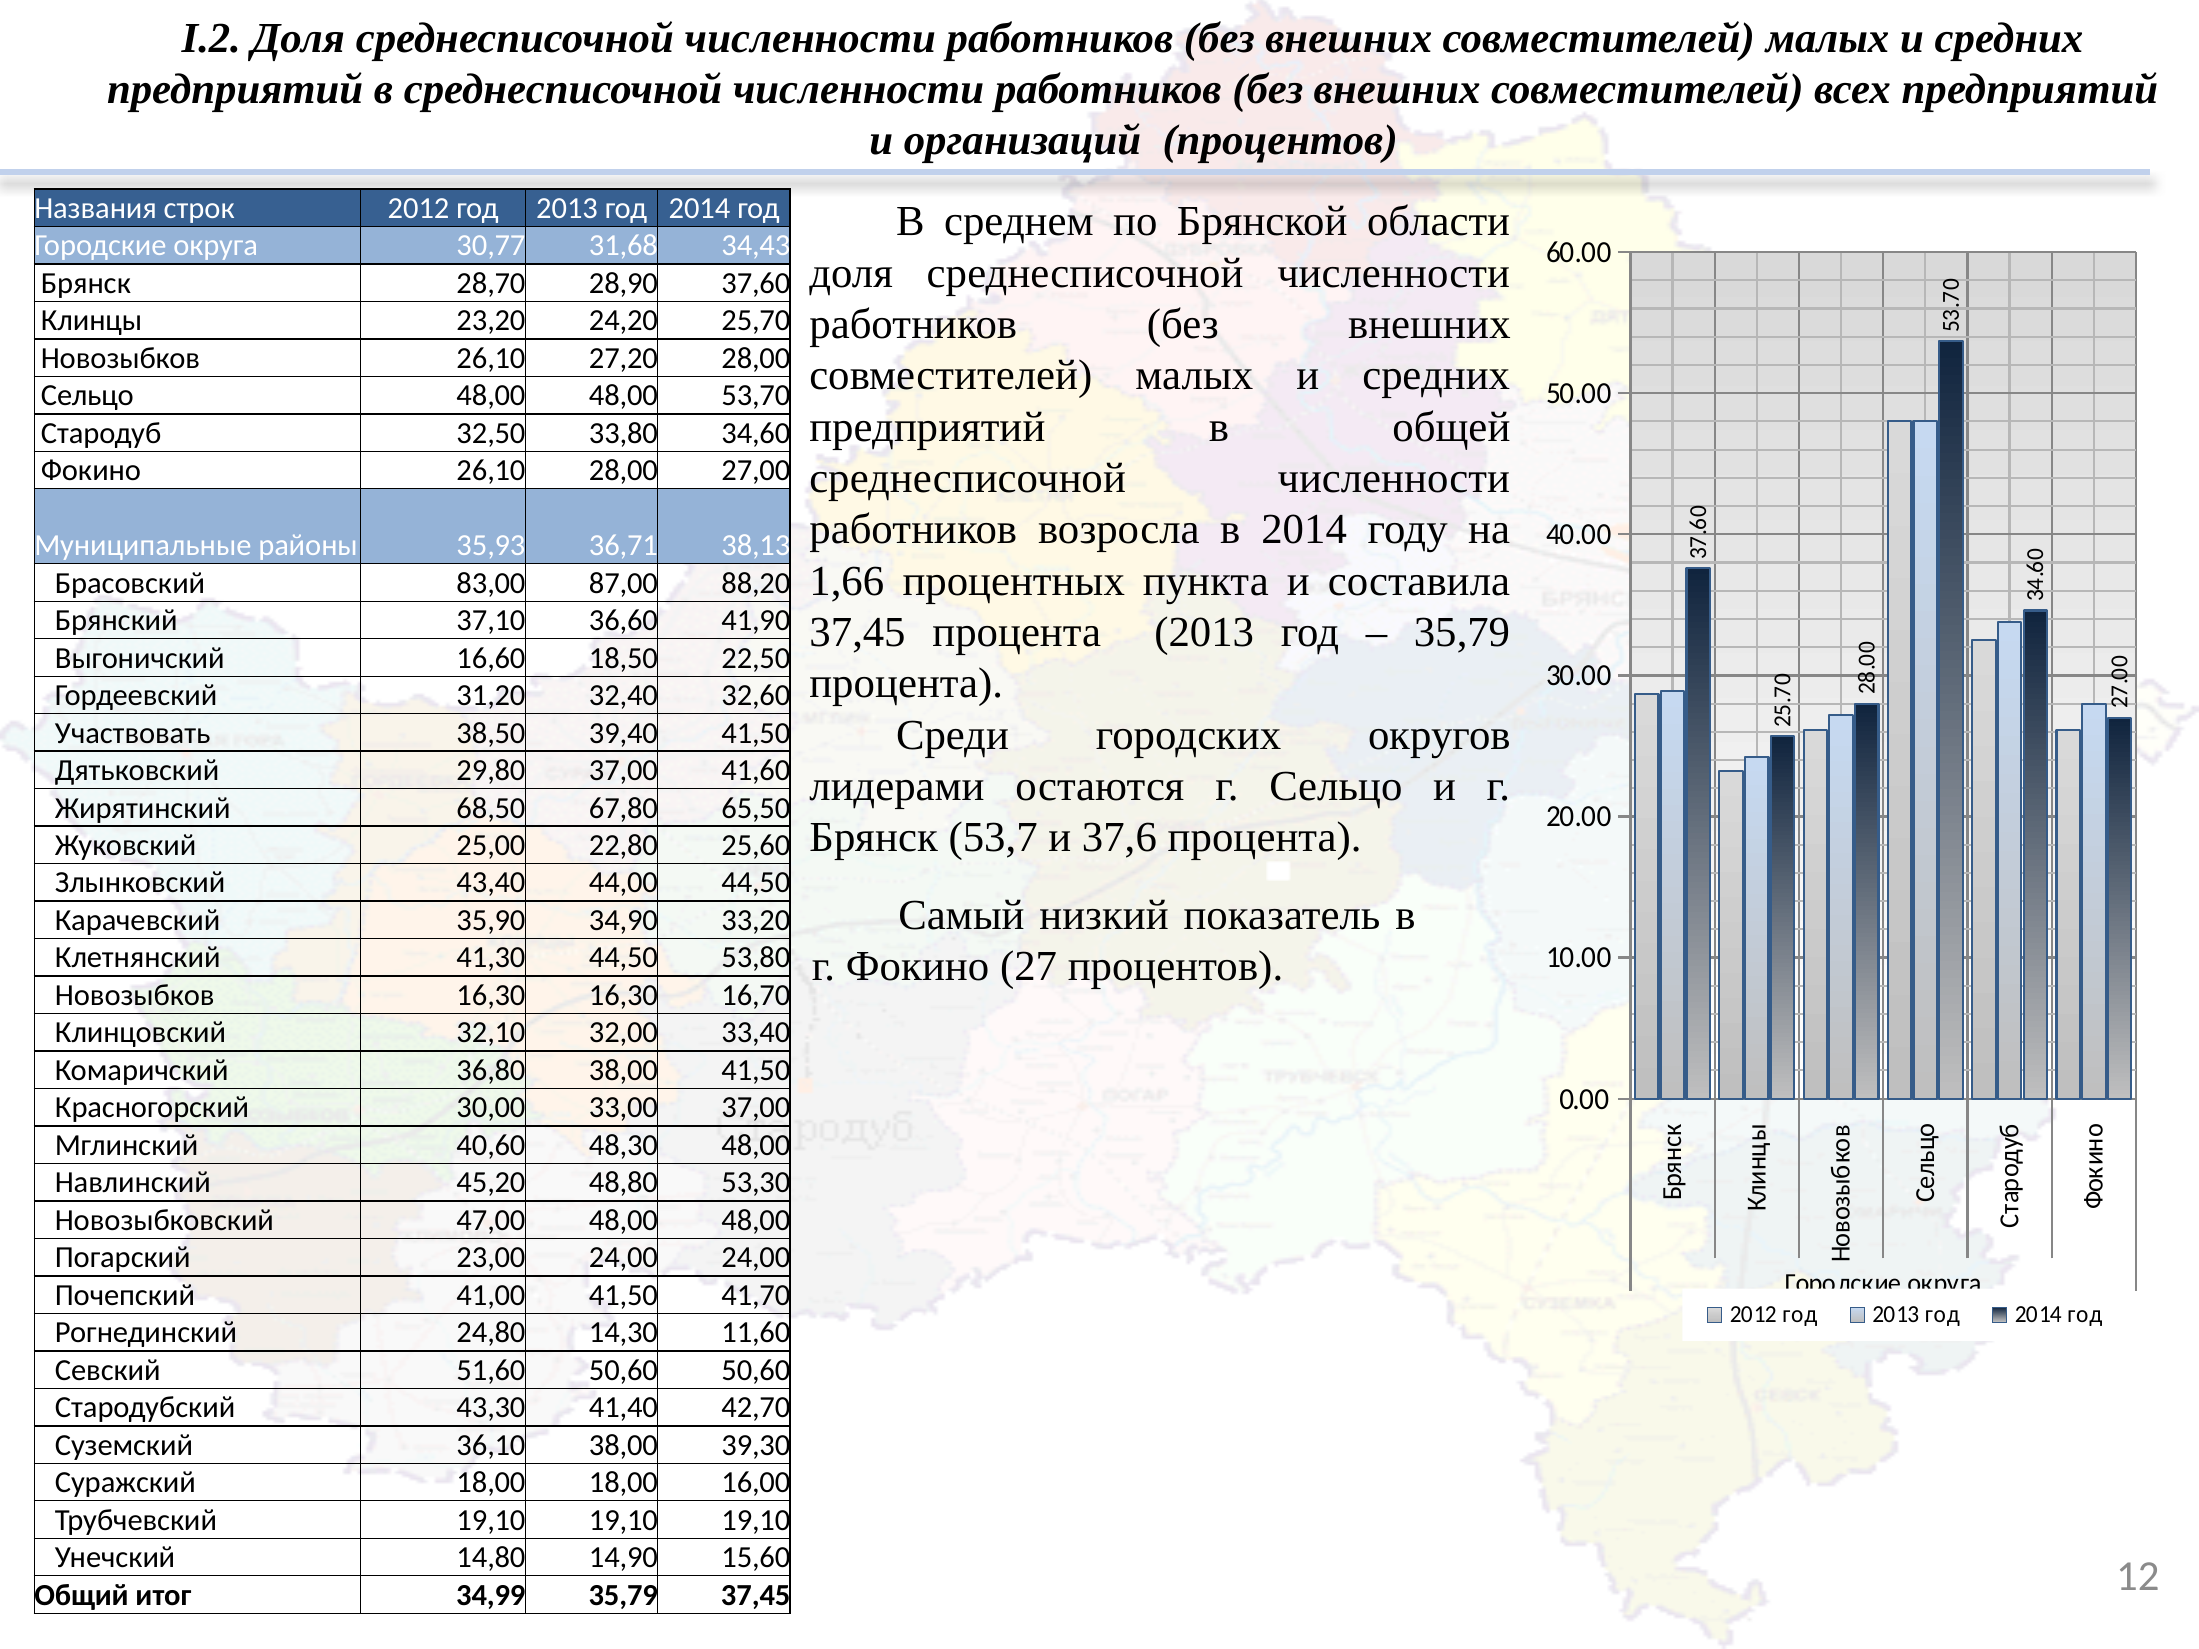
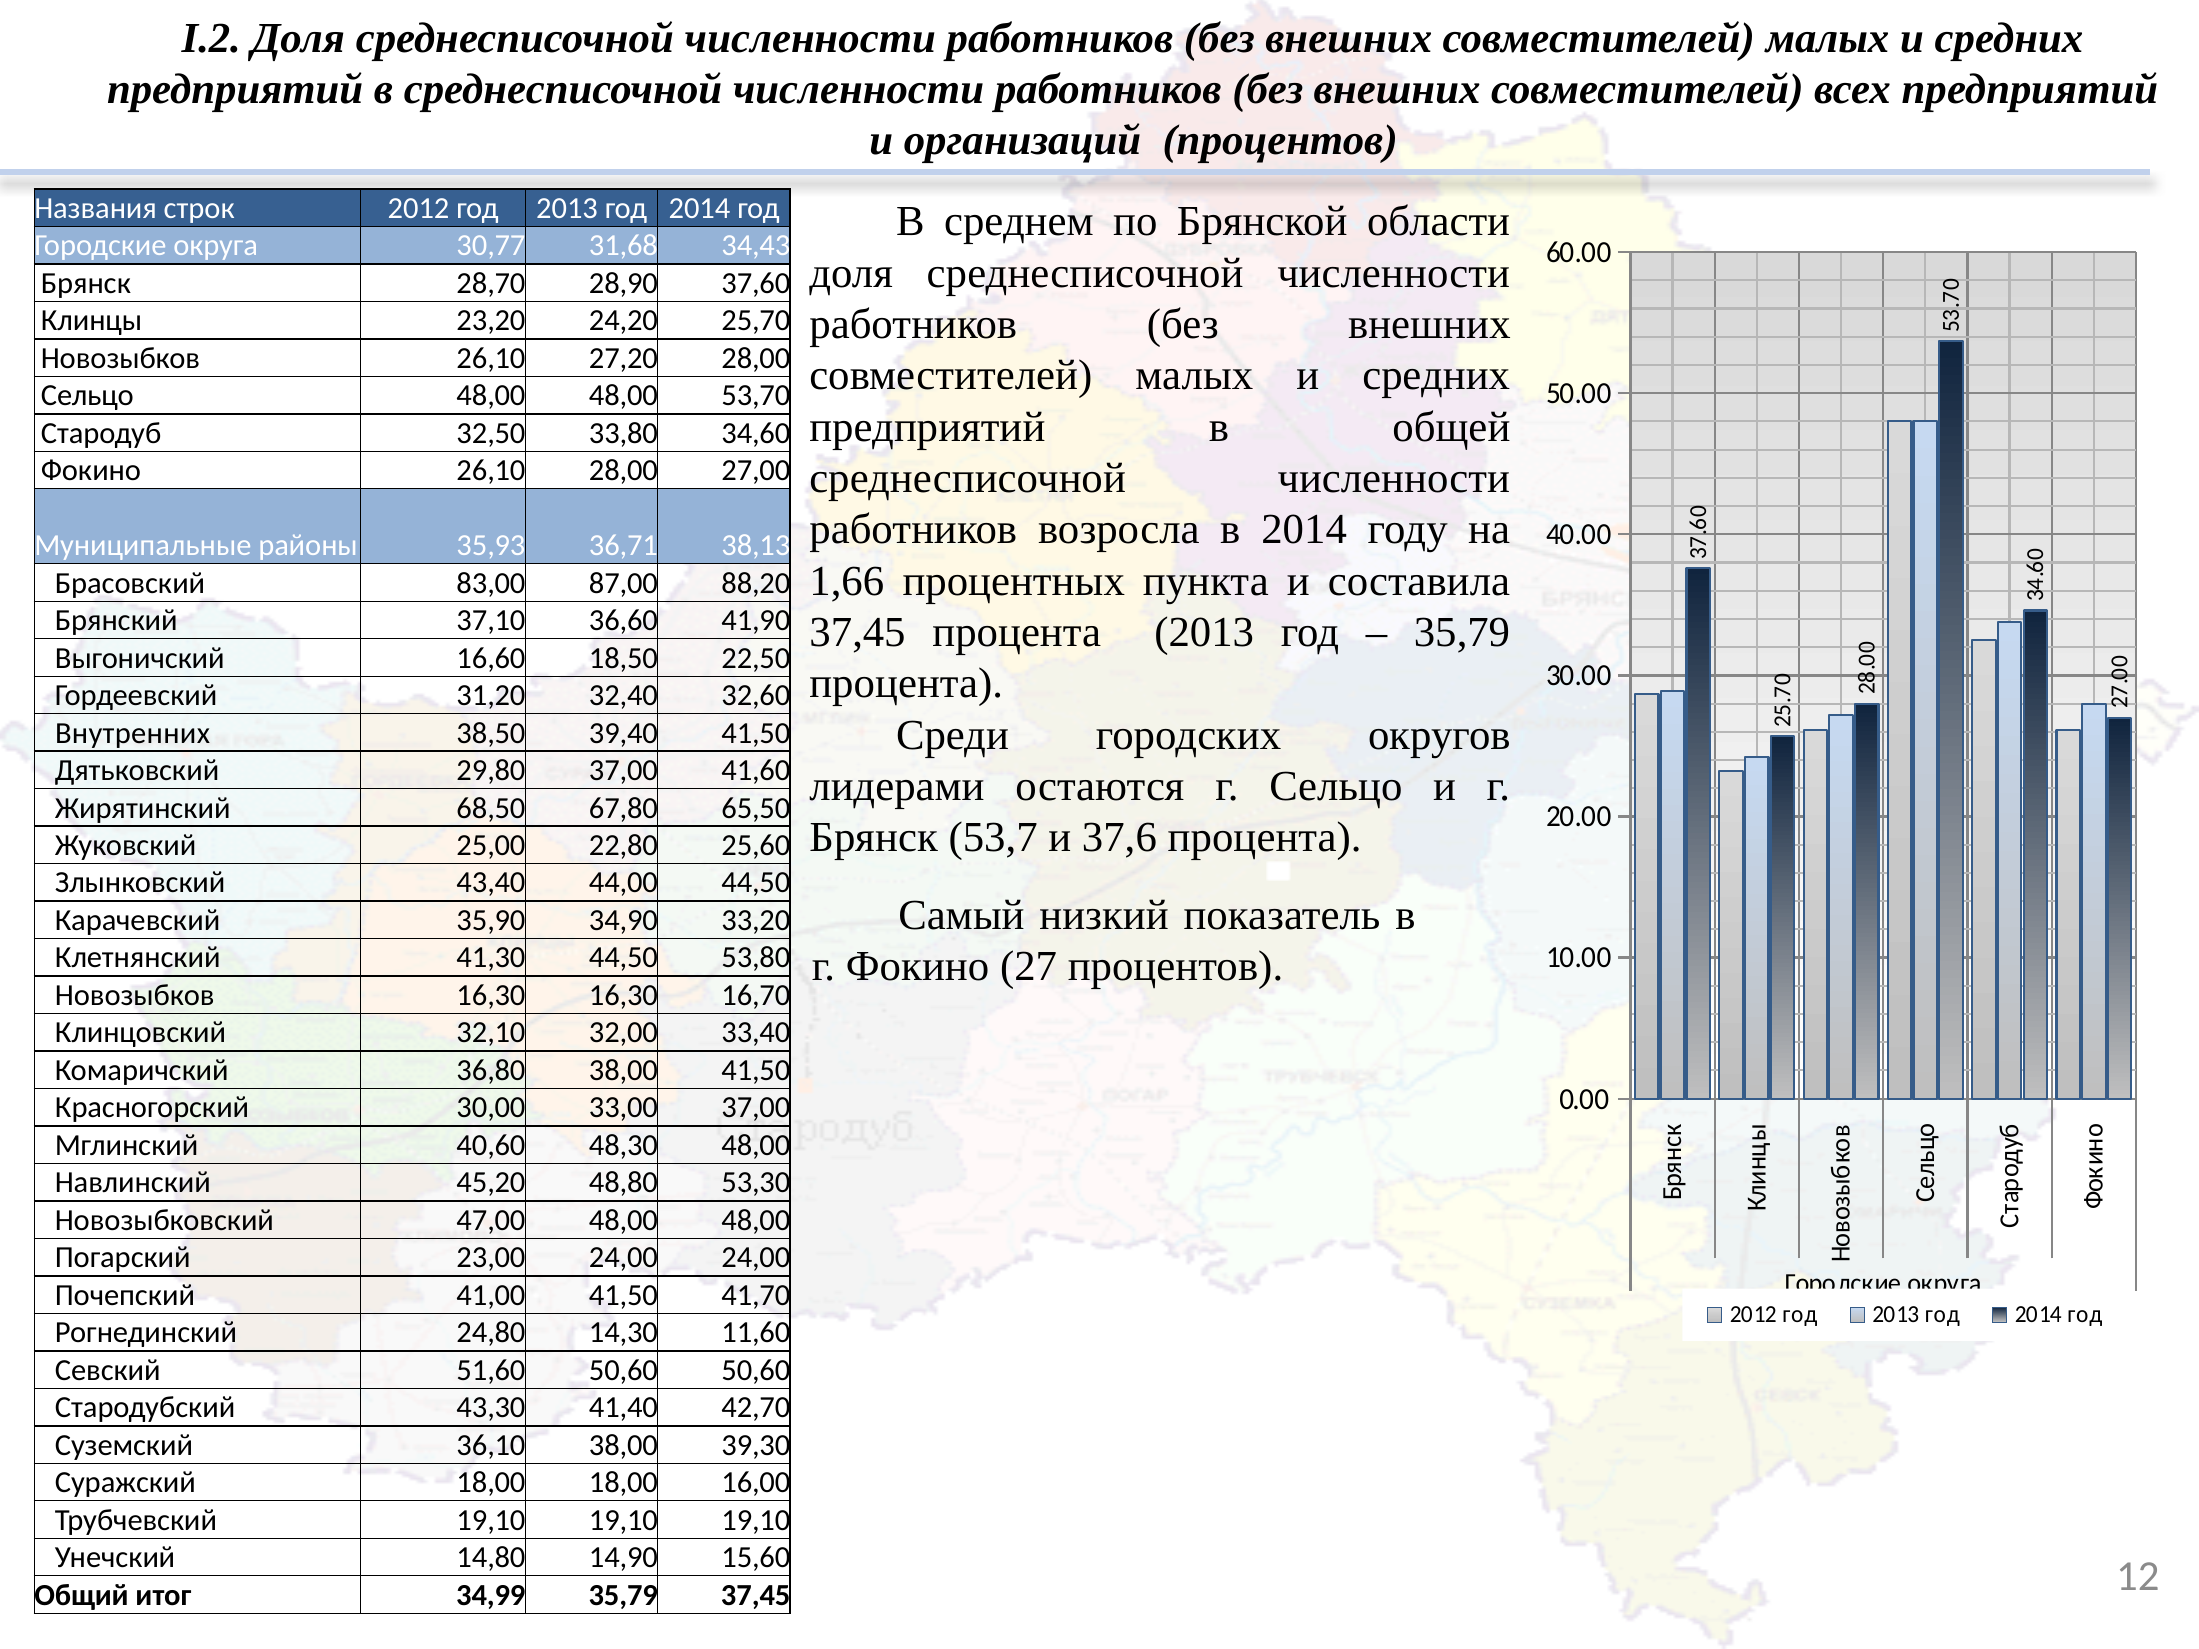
Участвовать: Участвовать -> Внутренних
